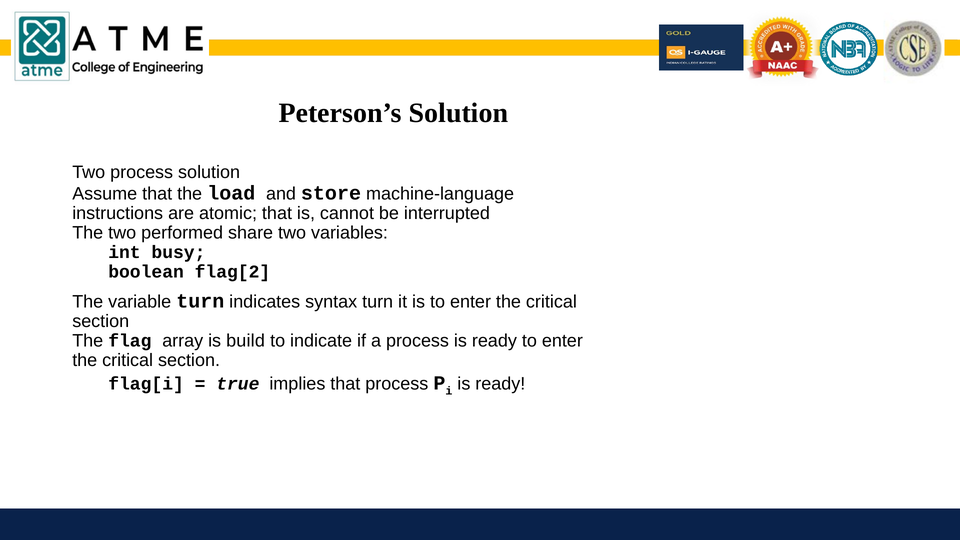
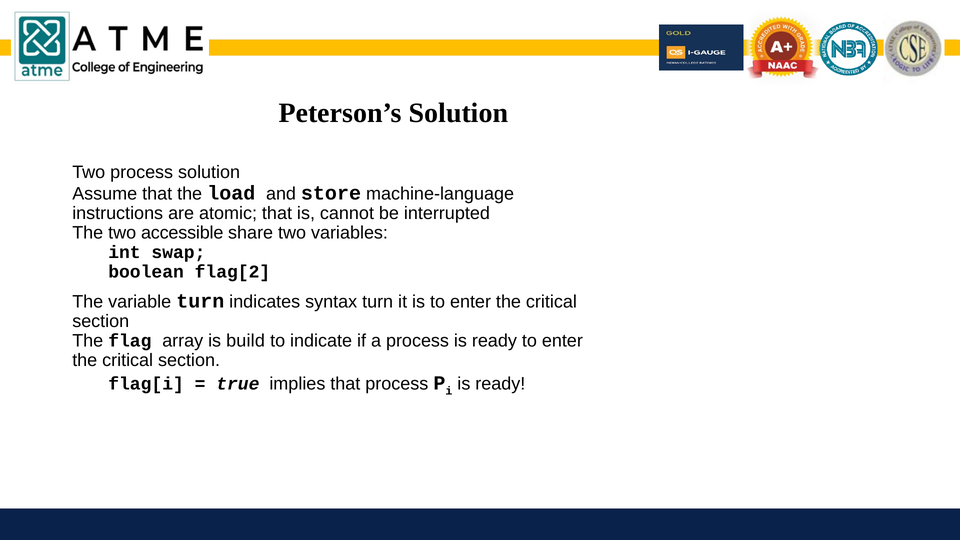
performed: performed -> accessible
busy: busy -> swap
